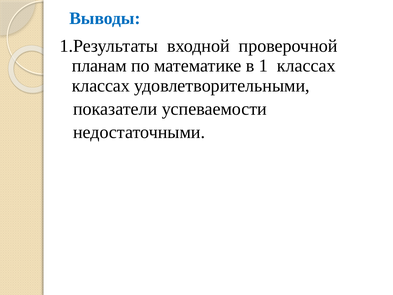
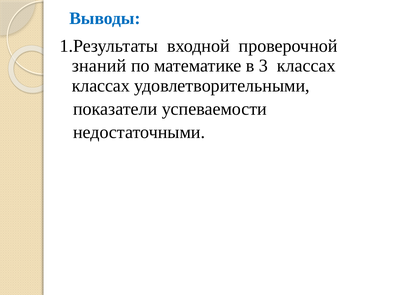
планам: планам -> знаний
1: 1 -> 3
